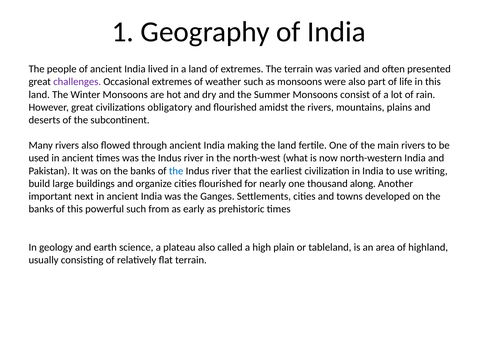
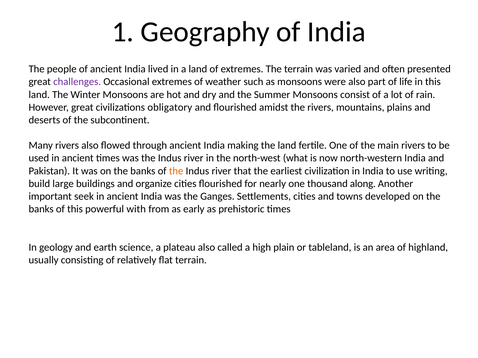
the at (176, 171) colour: blue -> orange
next: next -> seek
powerful such: such -> with
